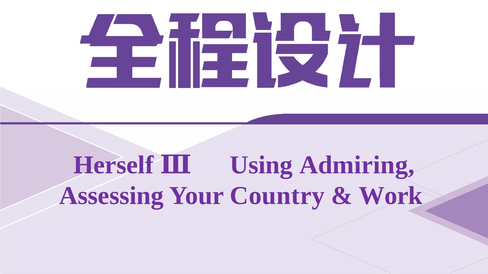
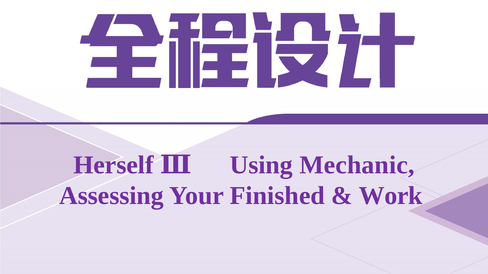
Admiring: Admiring -> Mechanic
Country: Country -> Finished
